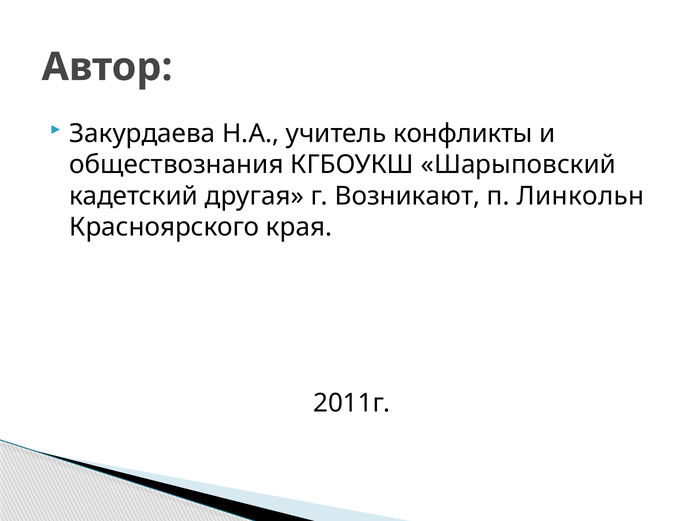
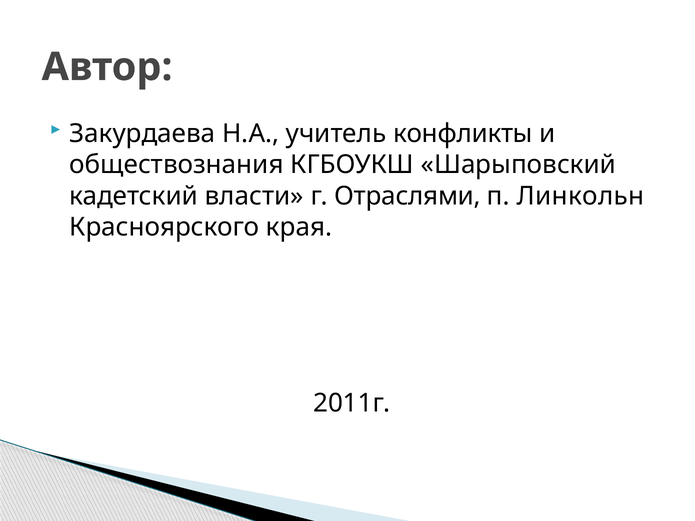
другая: другая -> власти
Возникают: Возникают -> Отраслями
